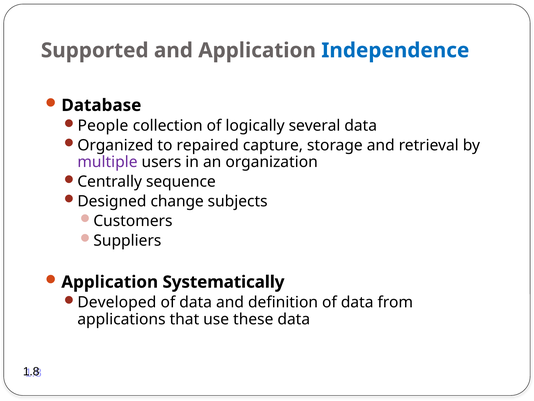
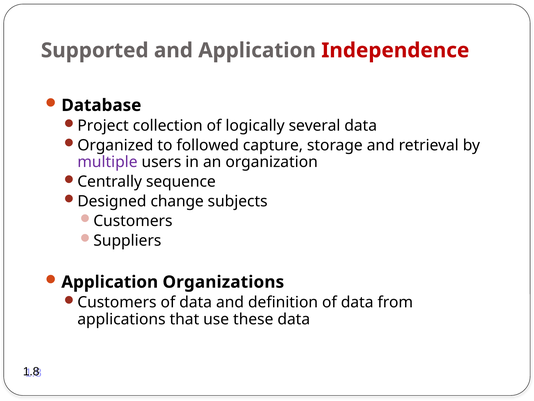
Independence colour: blue -> red
People: People -> Project
repaired: repaired -> followed
Systematically: Systematically -> Organizations
Developed at (117, 302): Developed -> Customers
